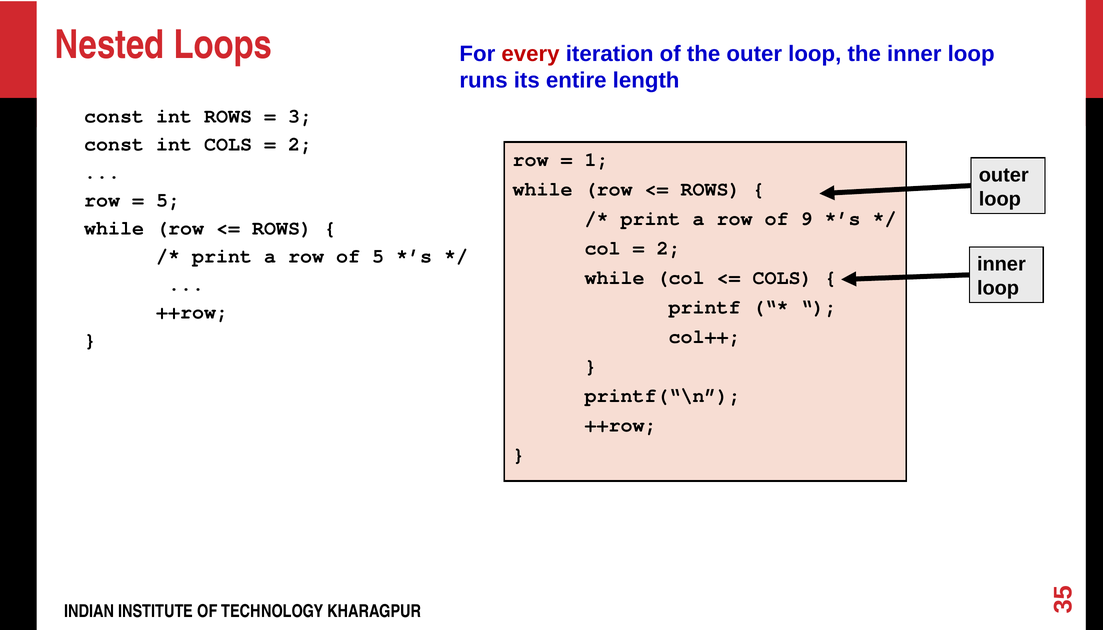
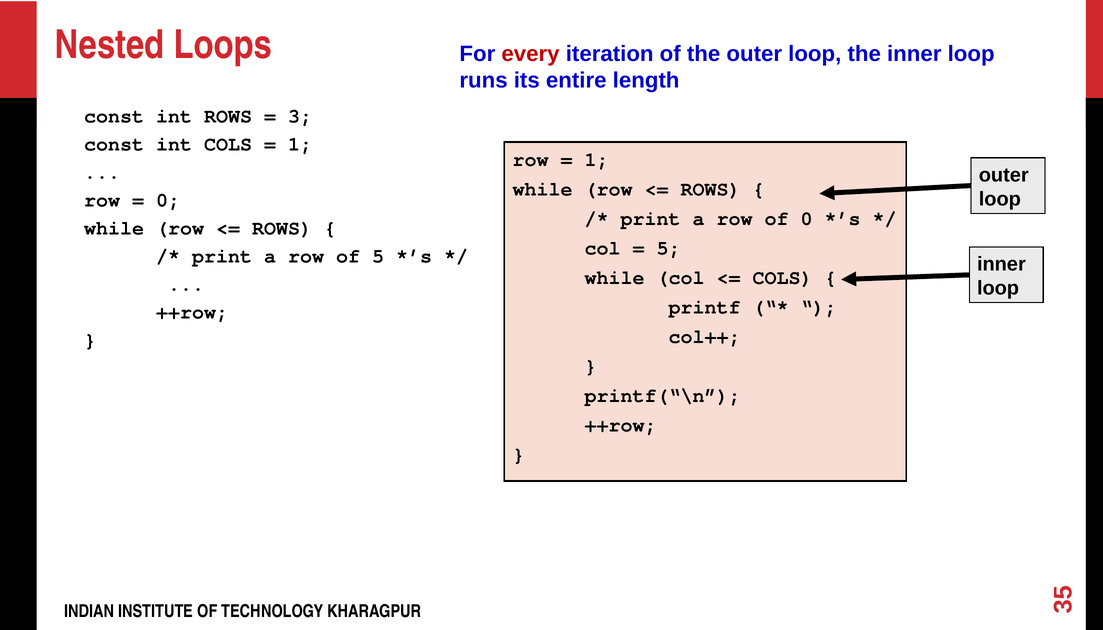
2 at (300, 144): 2 -> 1
5 at (168, 200): 5 -> 0
of 9: 9 -> 0
2 at (669, 248): 2 -> 5
